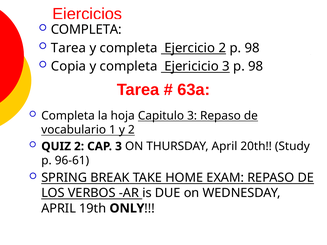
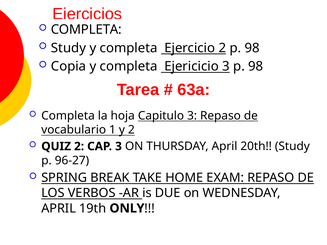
Tarea at (69, 48): Tarea -> Study
96-61: 96-61 -> 96-27
